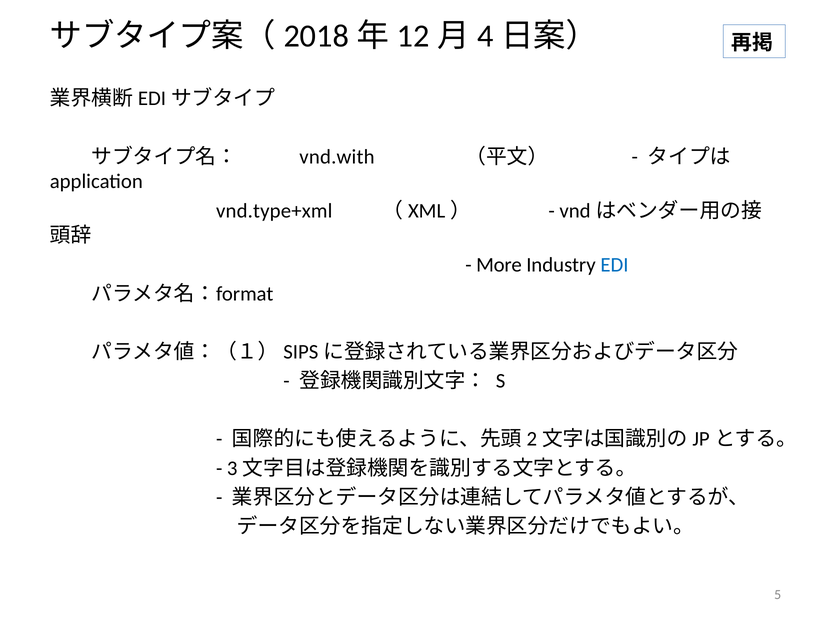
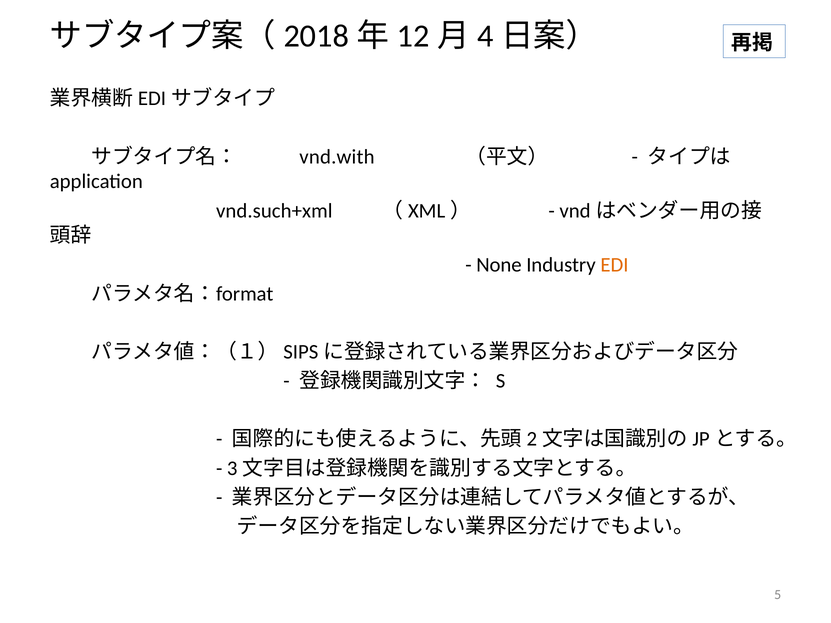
vnd.type+xml: vnd.type+xml -> vnd.such+xml
More: More -> None
EDI colour: blue -> orange
